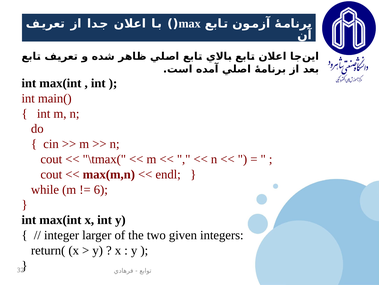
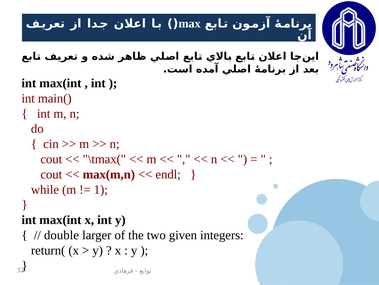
6 at (101, 189): 6 -> 1
integer: integer -> double
